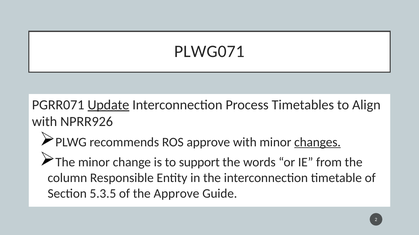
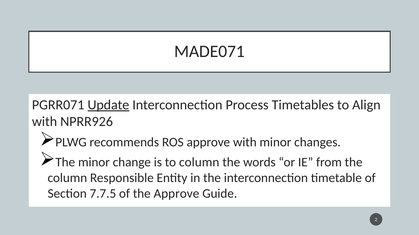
PLWG071: PLWG071 -> MADE071
changes underline: present -> none
to support: support -> column
5.3.5: 5.3.5 -> 7.7.5
